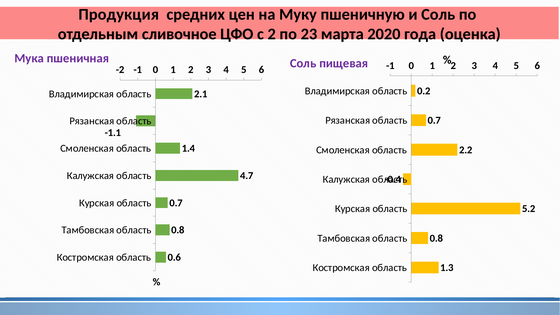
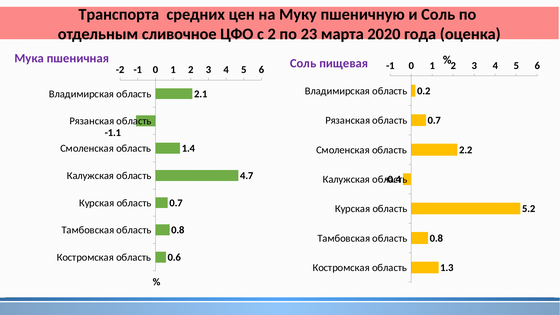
Продукция: Продукция -> Транспорта
